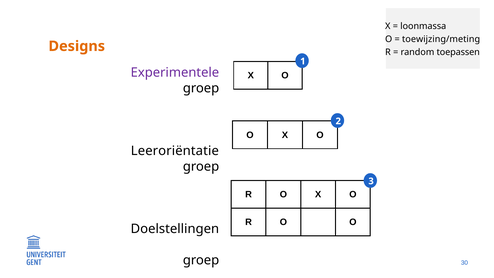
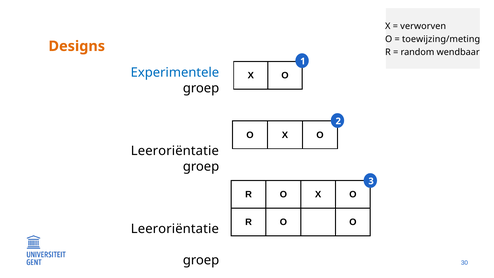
loonmassa: loonmassa -> verworven
toepassen: toepassen -> wendbaar
Experimentele colour: purple -> blue
Doelstellingen at (175, 229): Doelstellingen -> Leeroriëntatie
